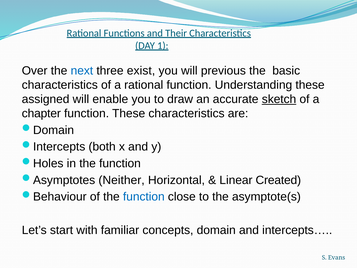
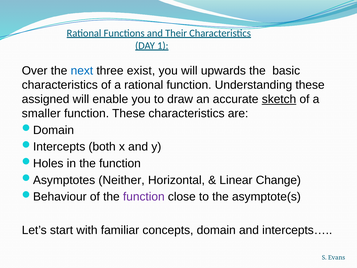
previous: previous -> upwards
chapter: chapter -> smaller
Created: Created -> Change
function at (144, 197) colour: blue -> purple
